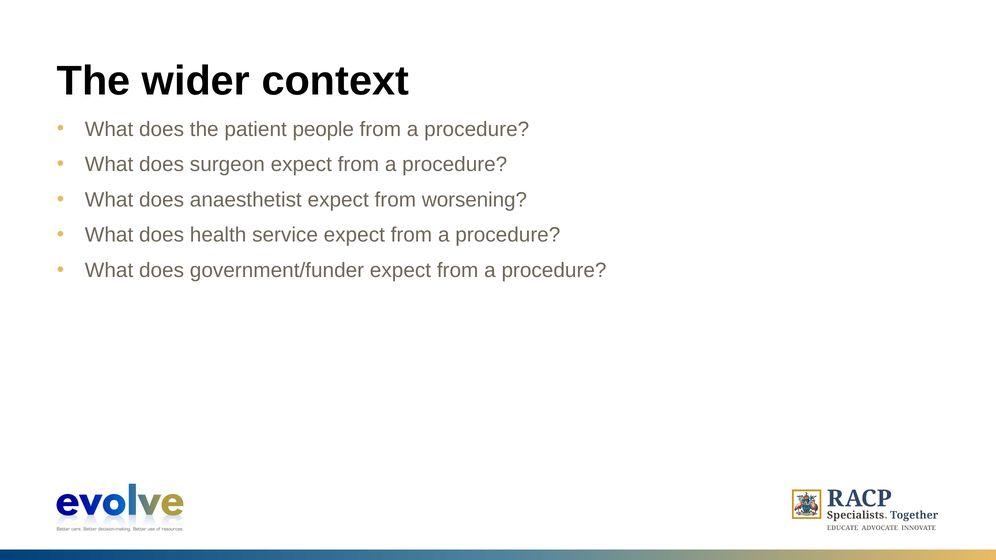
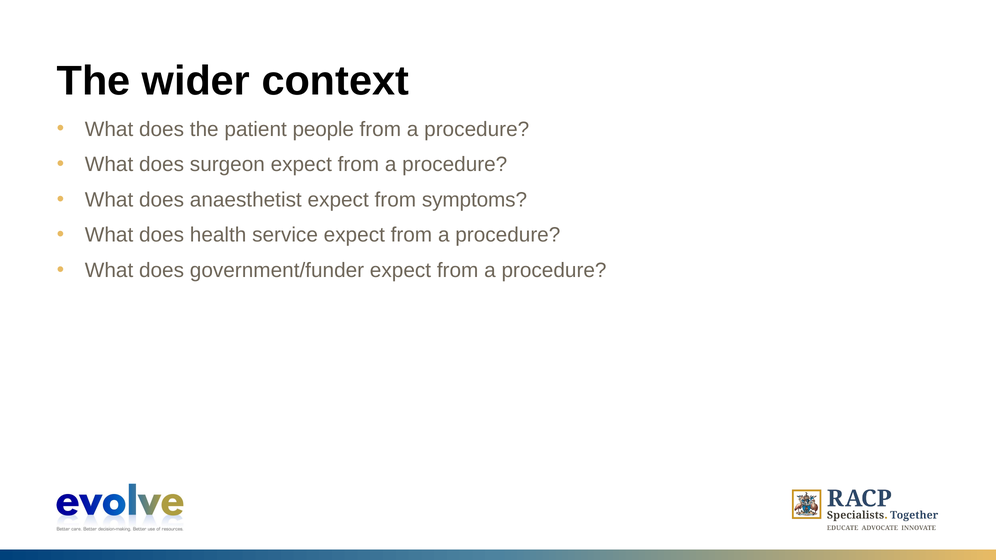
worsening: worsening -> symptoms
